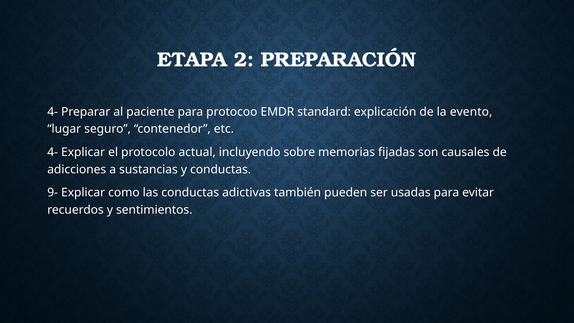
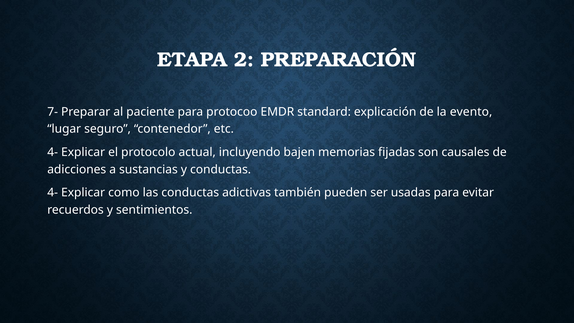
4- at (53, 112): 4- -> 7-
sobre: sobre -> bajen
9- at (53, 193): 9- -> 4-
